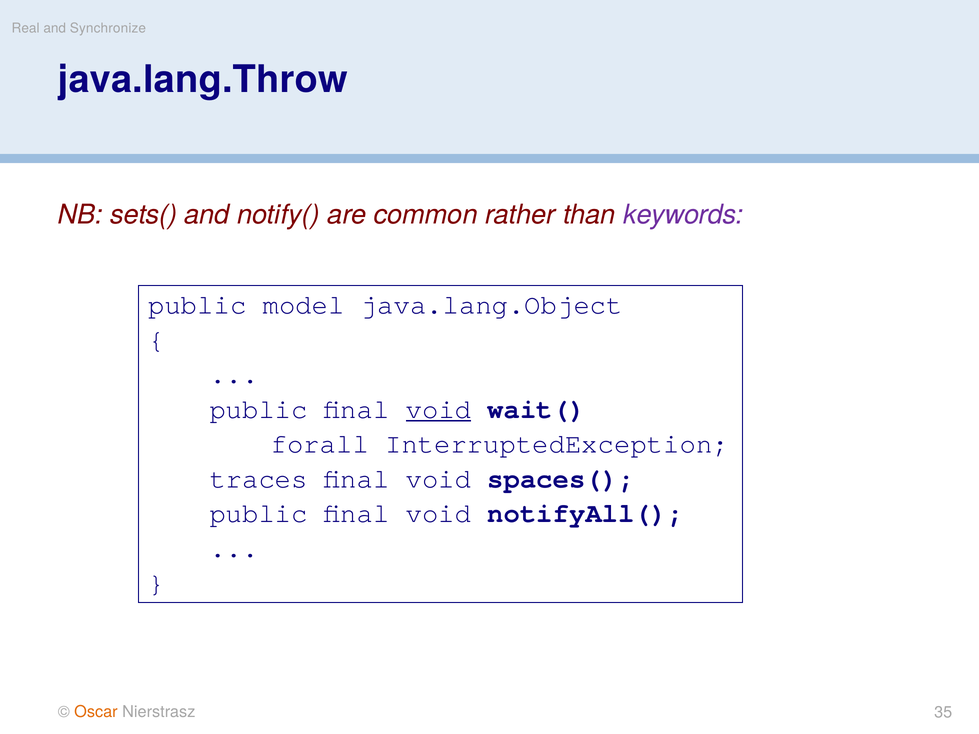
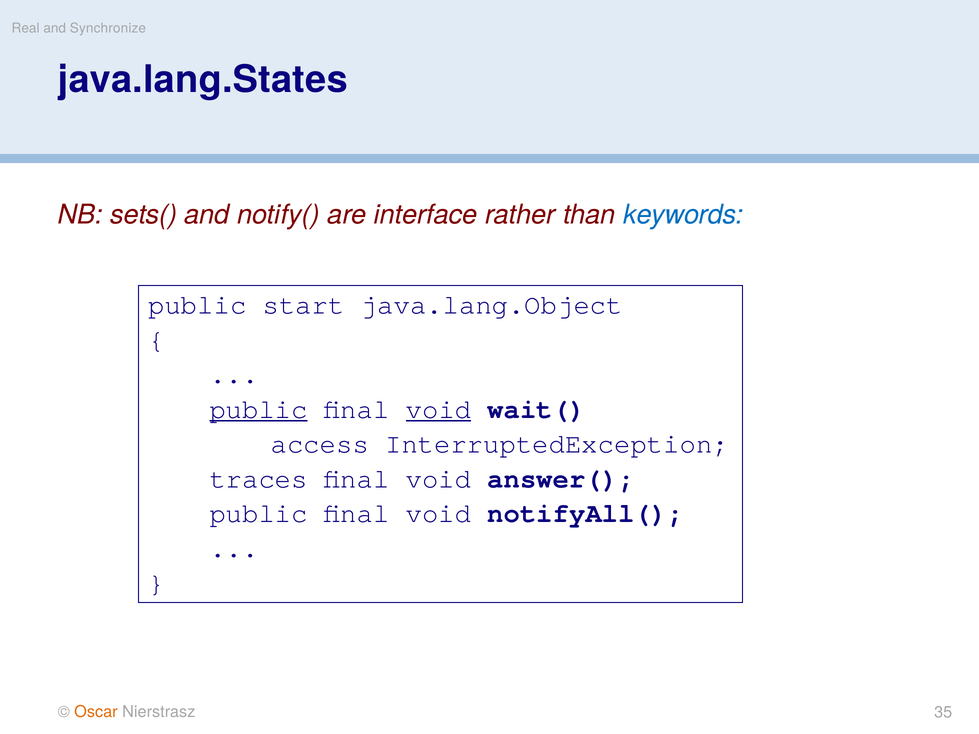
java.lang.Throw: java.lang.Throw -> java.lang.States
common: common -> interface
keywords colour: purple -> blue
model: model -> start
public at (259, 409) underline: none -> present
forall: forall -> access
spaces(: spaces( -> answer(
